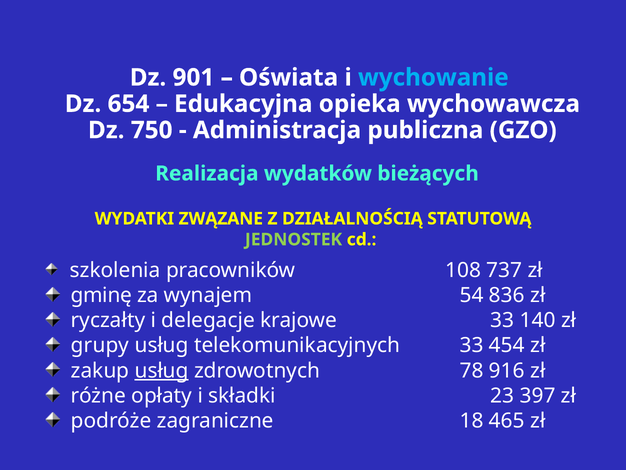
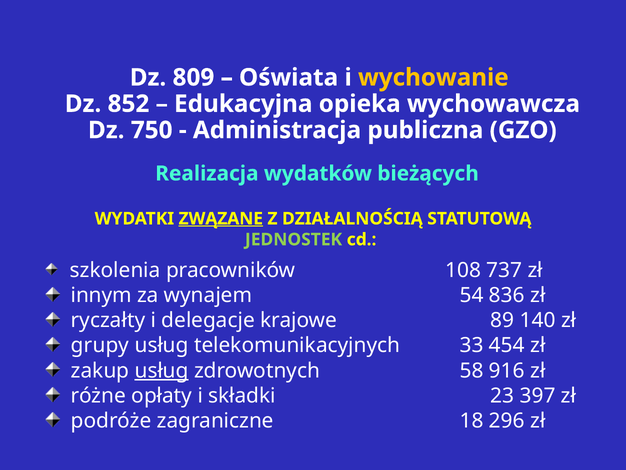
901: 901 -> 809
wychowanie colour: light blue -> yellow
654: 654 -> 852
ZWĄZANE underline: none -> present
gminę: gminę -> innym
krajowe 33: 33 -> 89
78: 78 -> 58
465: 465 -> 296
